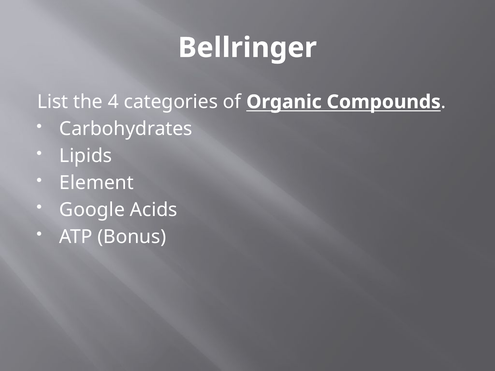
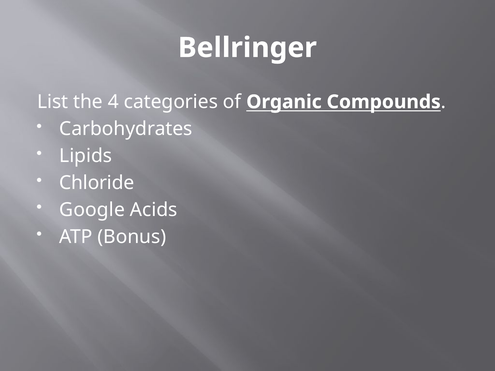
Element: Element -> Chloride
